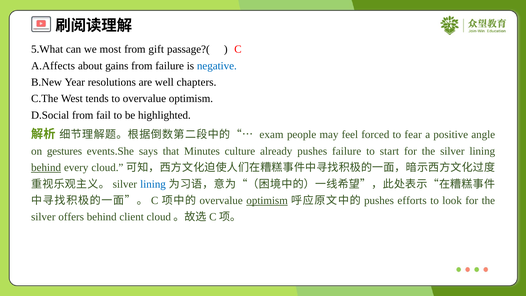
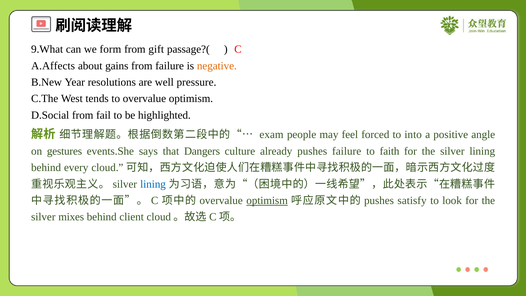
5.What: 5.What -> 9.What
most: most -> form
negative colour: blue -> orange
chapters: chapters -> pressure
fear: fear -> into
Minutes: Minutes -> Dangers
start: start -> faith
behind at (46, 168) underline: present -> none
efforts: efforts -> satisfy
offers: offers -> mixes
